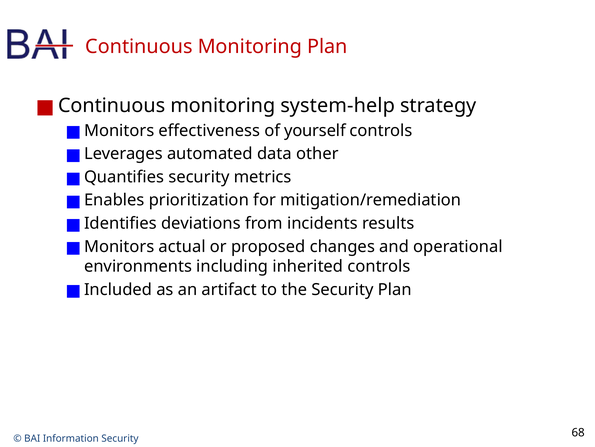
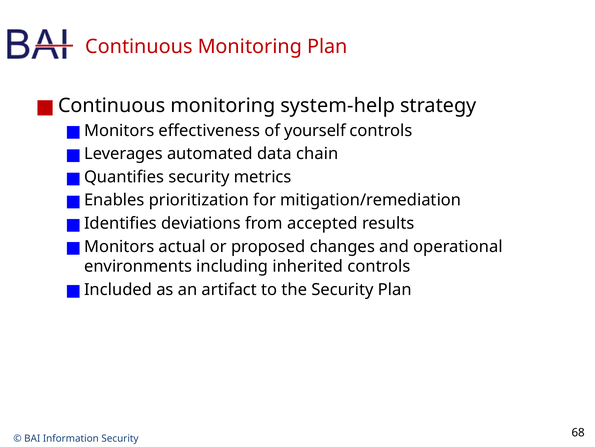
other: other -> chain
incidents: incidents -> accepted
